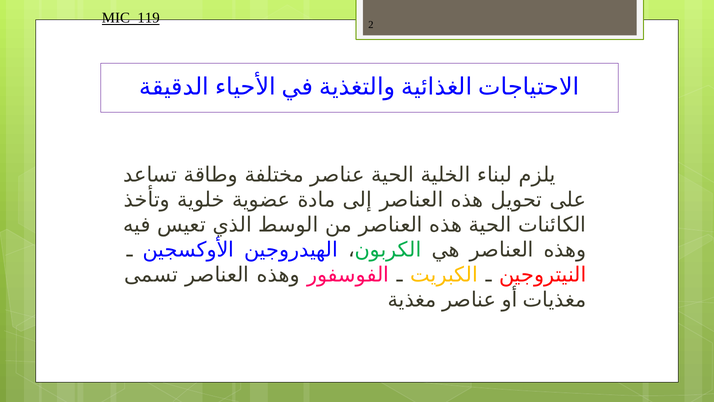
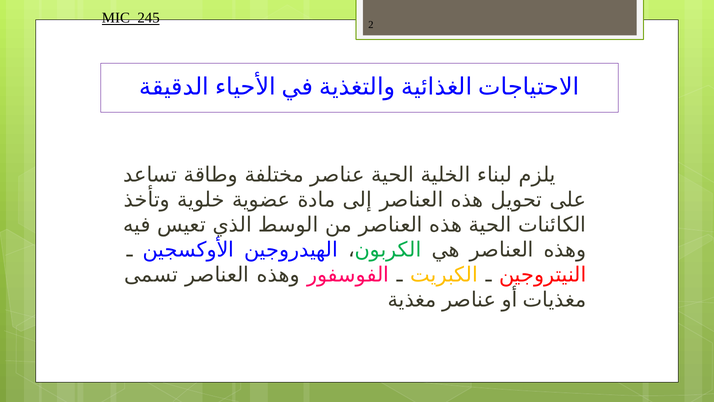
119: 119 -> 245
